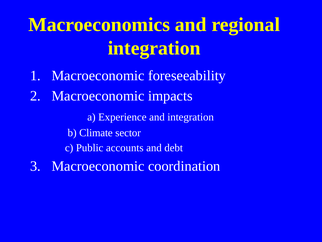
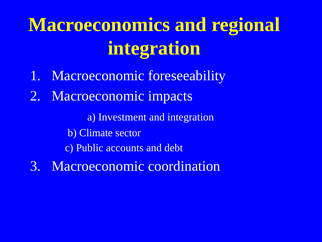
Experience: Experience -> Investment
